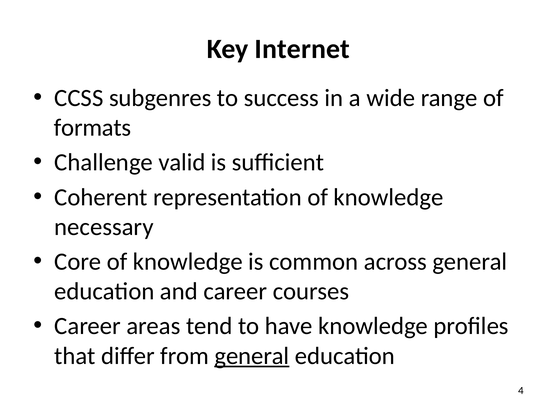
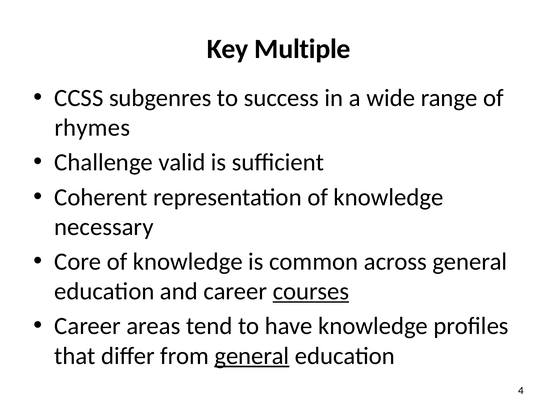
Internet: Internet -> Multiple
formats: formats -> rhymes
courses underline: none -> present
